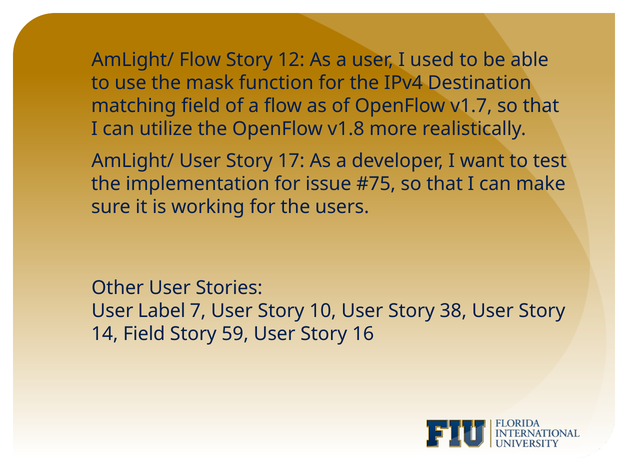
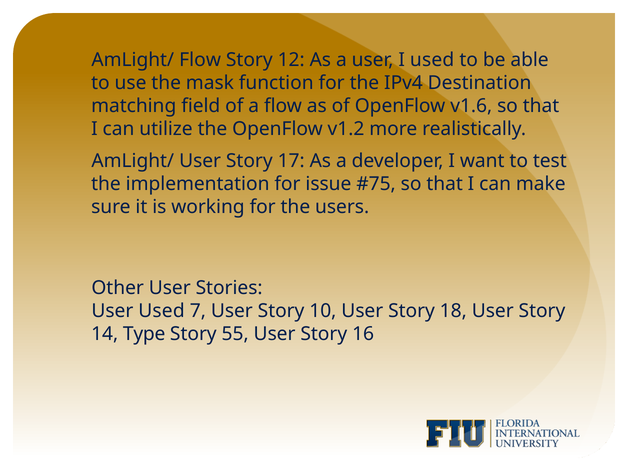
v1.7: v1.7 -> v1.6
v1.8: v1.8 -> v1.2
User Label: Label -> Used
38: 38 -> 18
14 Field: Field -> Type
59: 59 -> 55
